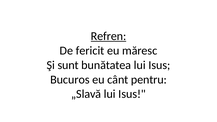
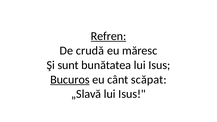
fericit: fericit -> crudă
Bucuros underline: none -> present
pentru: pentru -> scăpat
